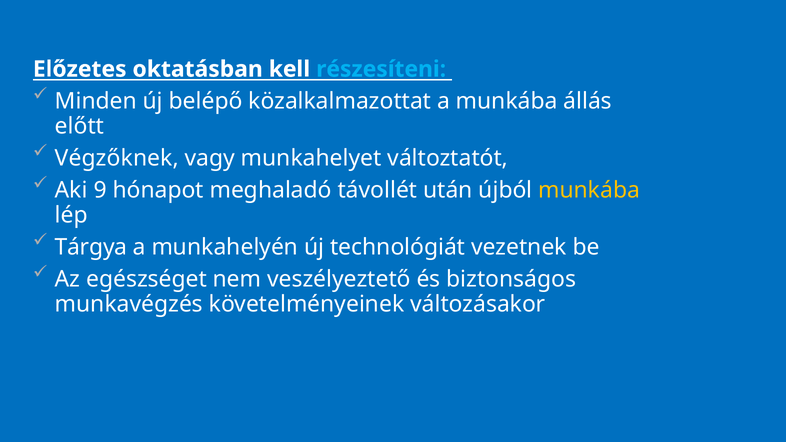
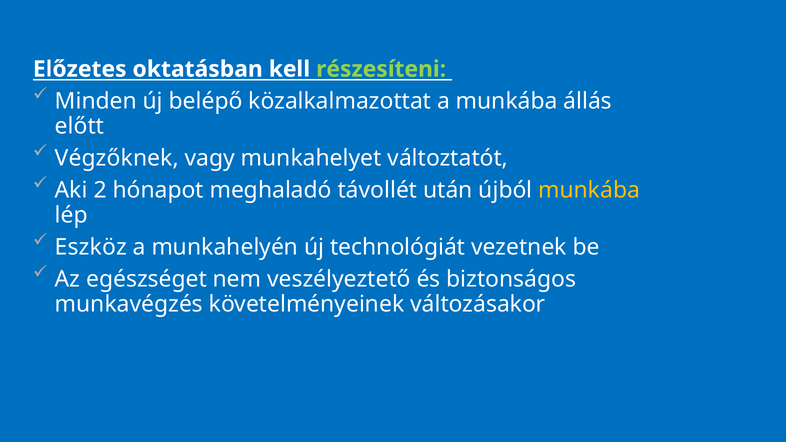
részesíteni colour: light blue -> light green
9: 9 -> 2
Tárgya: Tárgya -> Eszköz
